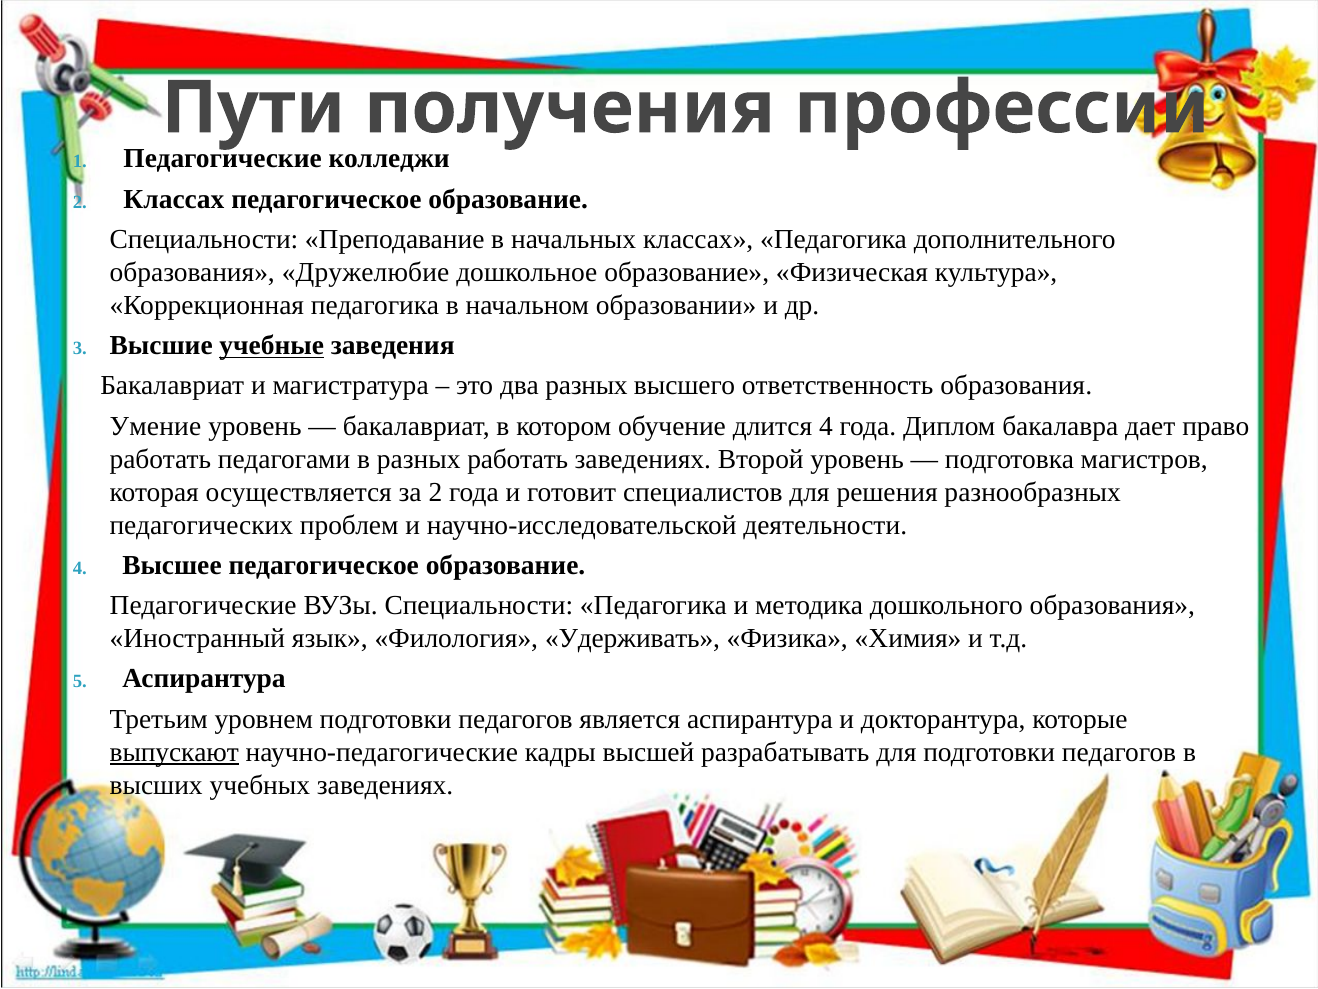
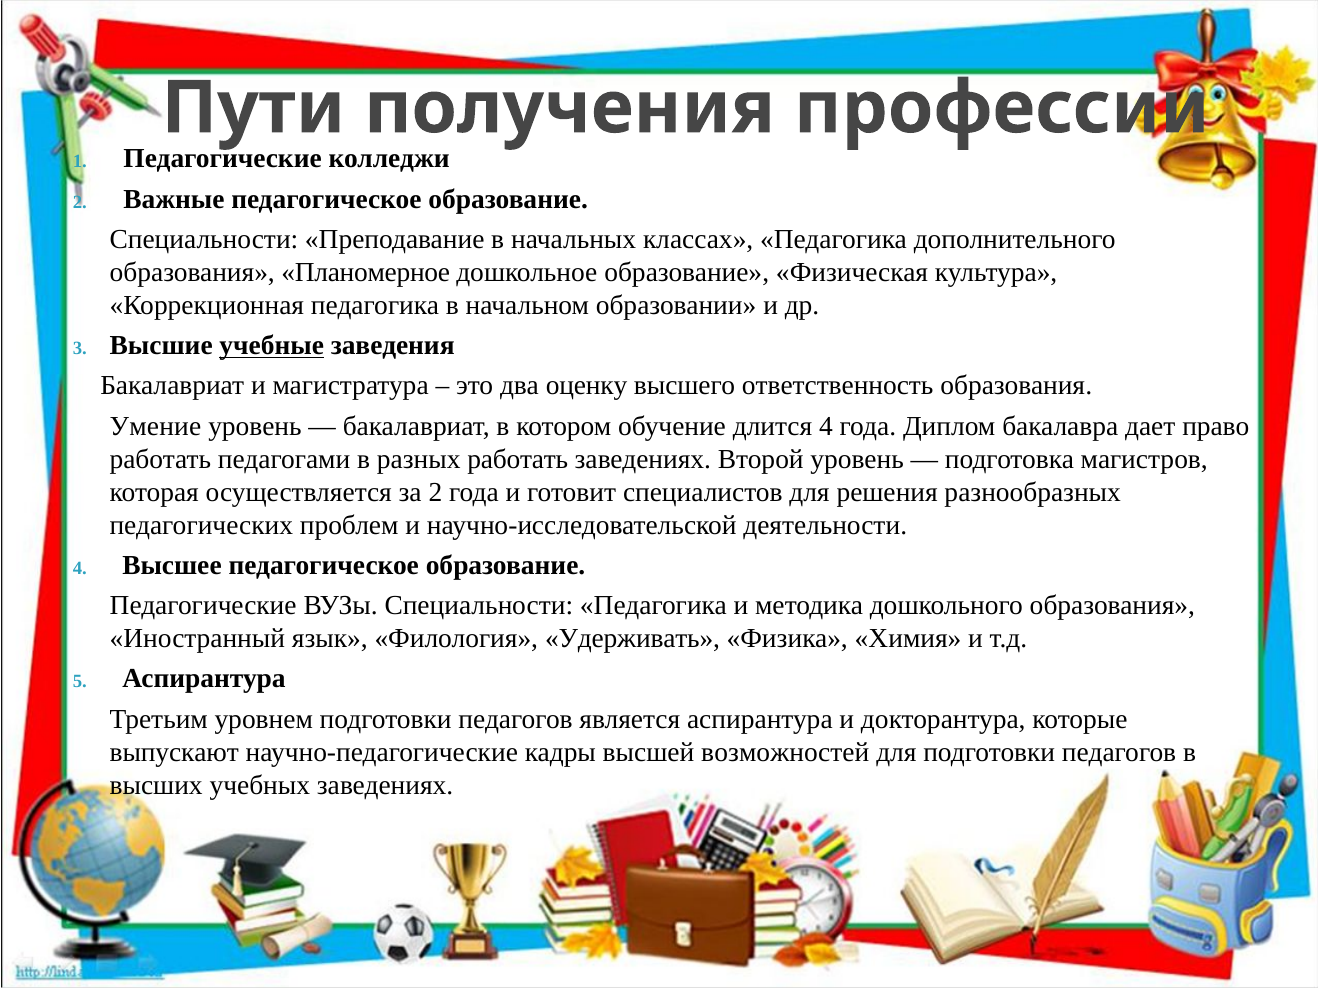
2 Классах: Классах -> Важные
Дружелюбие: Дружелюбие -> Планомерное
два разных: разных -> оценку
выпускают underline: present -> none
разрабатывать: разрабатывать -> возможностей
